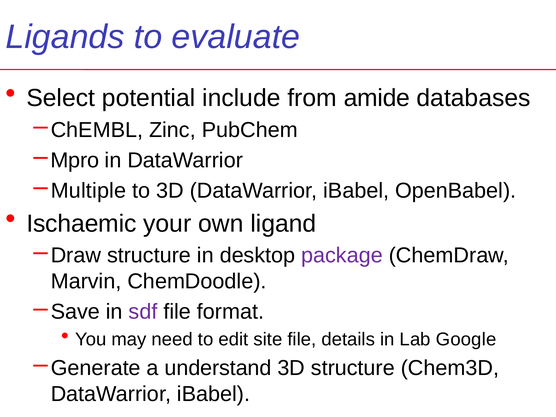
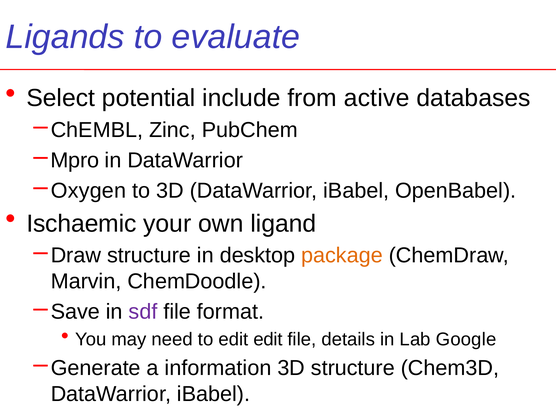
amide: amide -> active
Multiple: Multiple -> Oxygen
package colour: purple -> orange
edit site: site -> edit
understand: understand -> information
